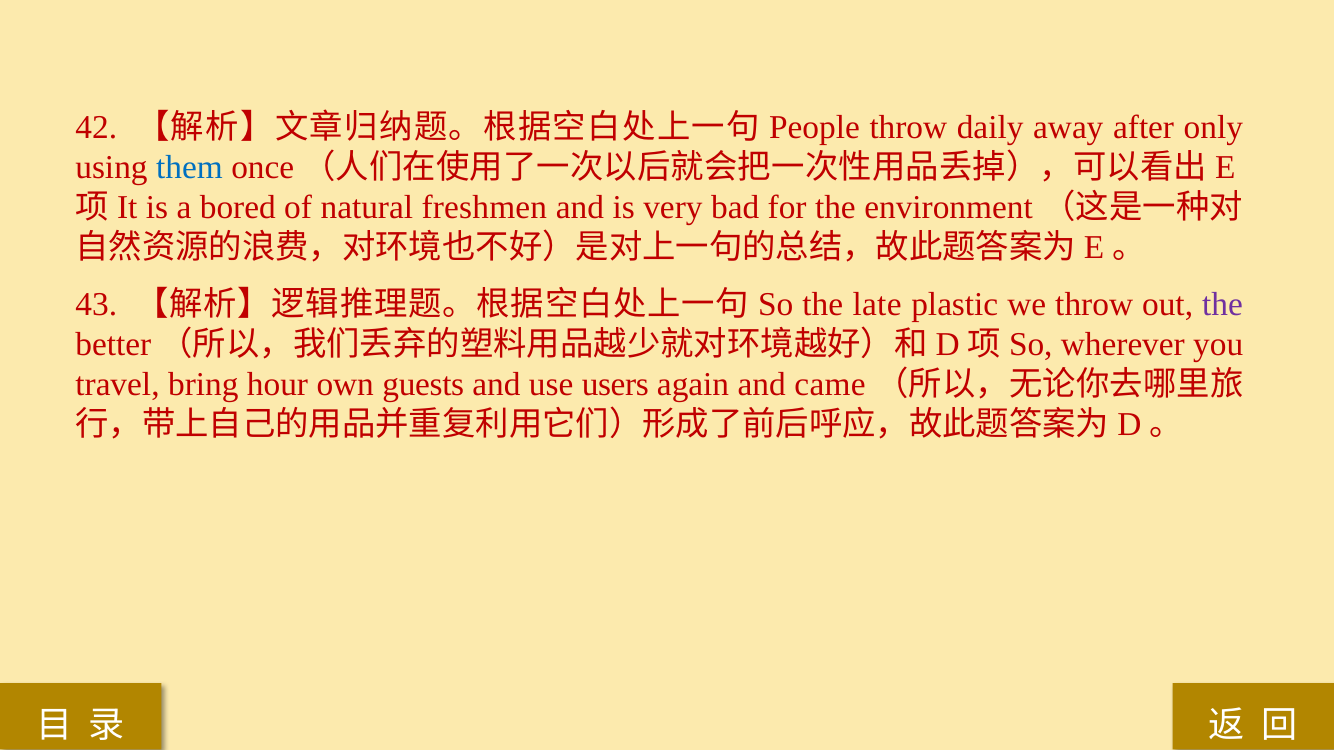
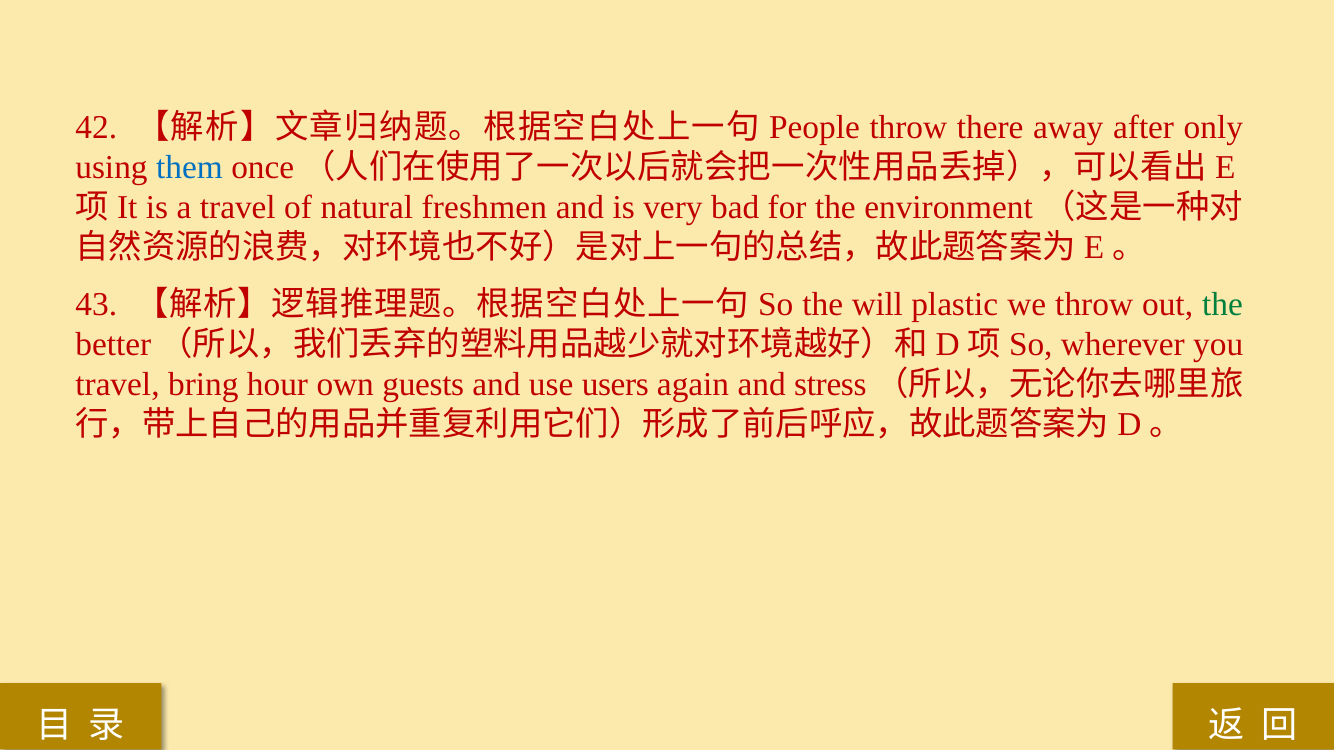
daily: daily -> there
a bored: bored -> travel
late: late -> will
the at (1223, 304) colour: purple -> green
came: came -> stress
